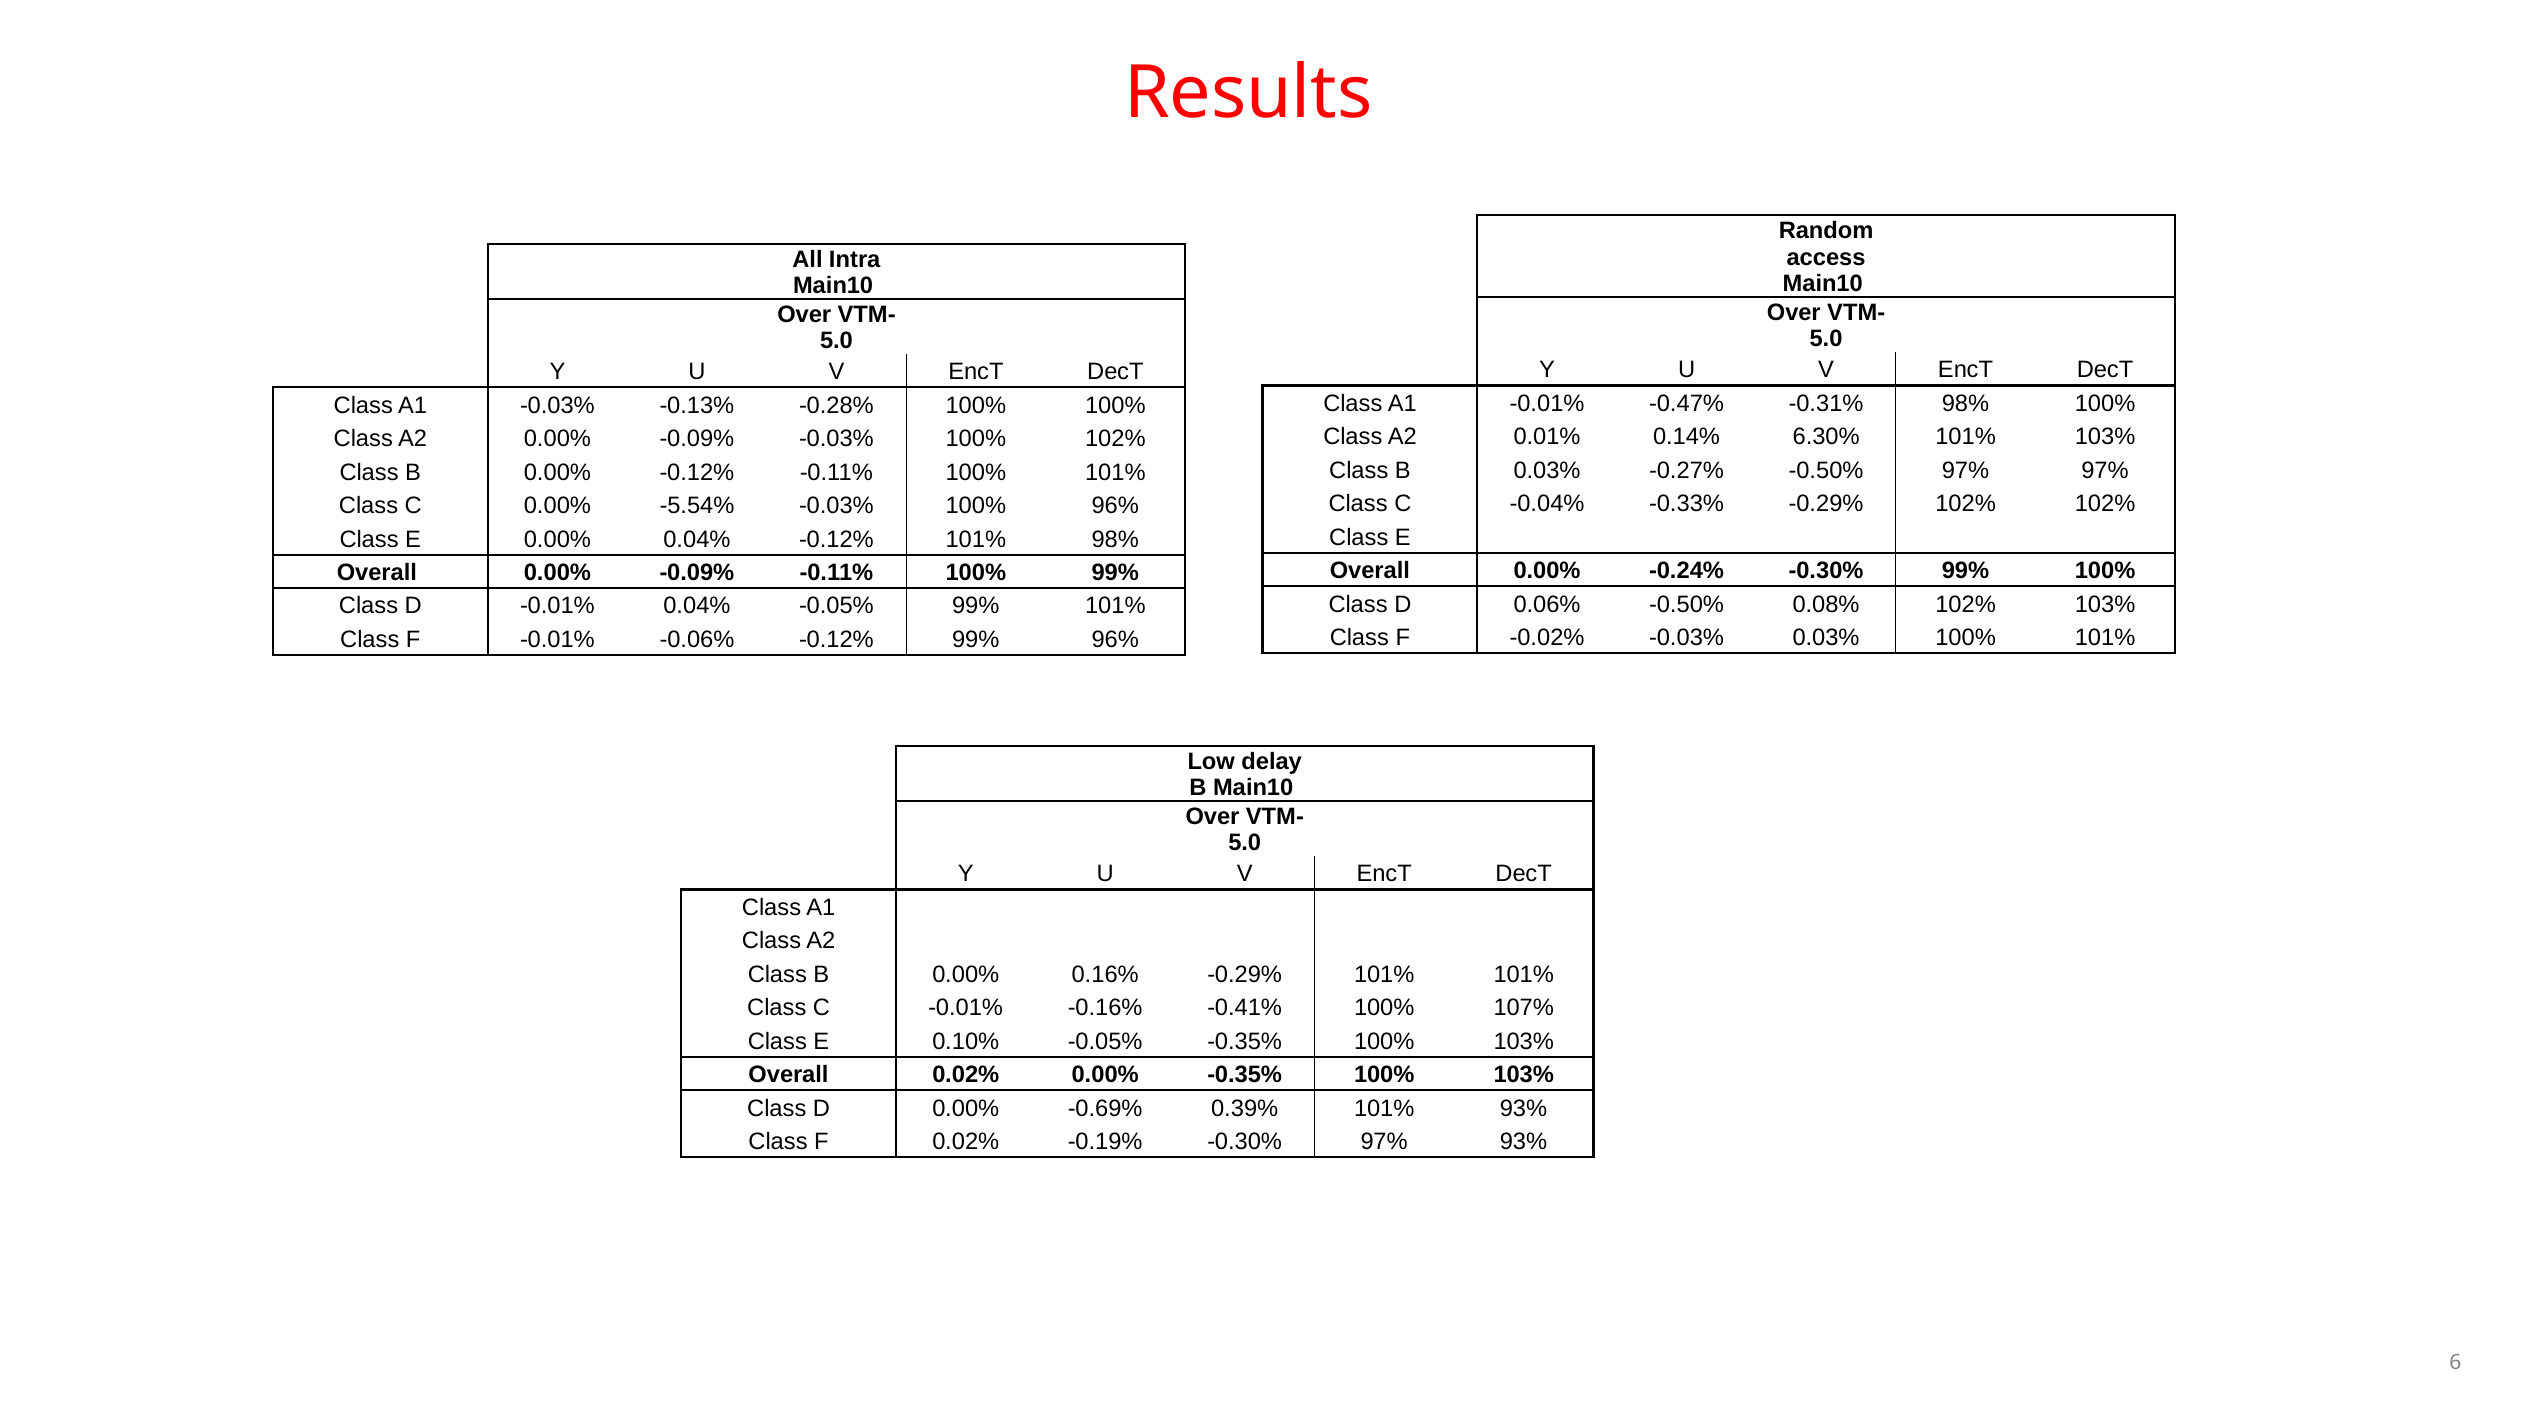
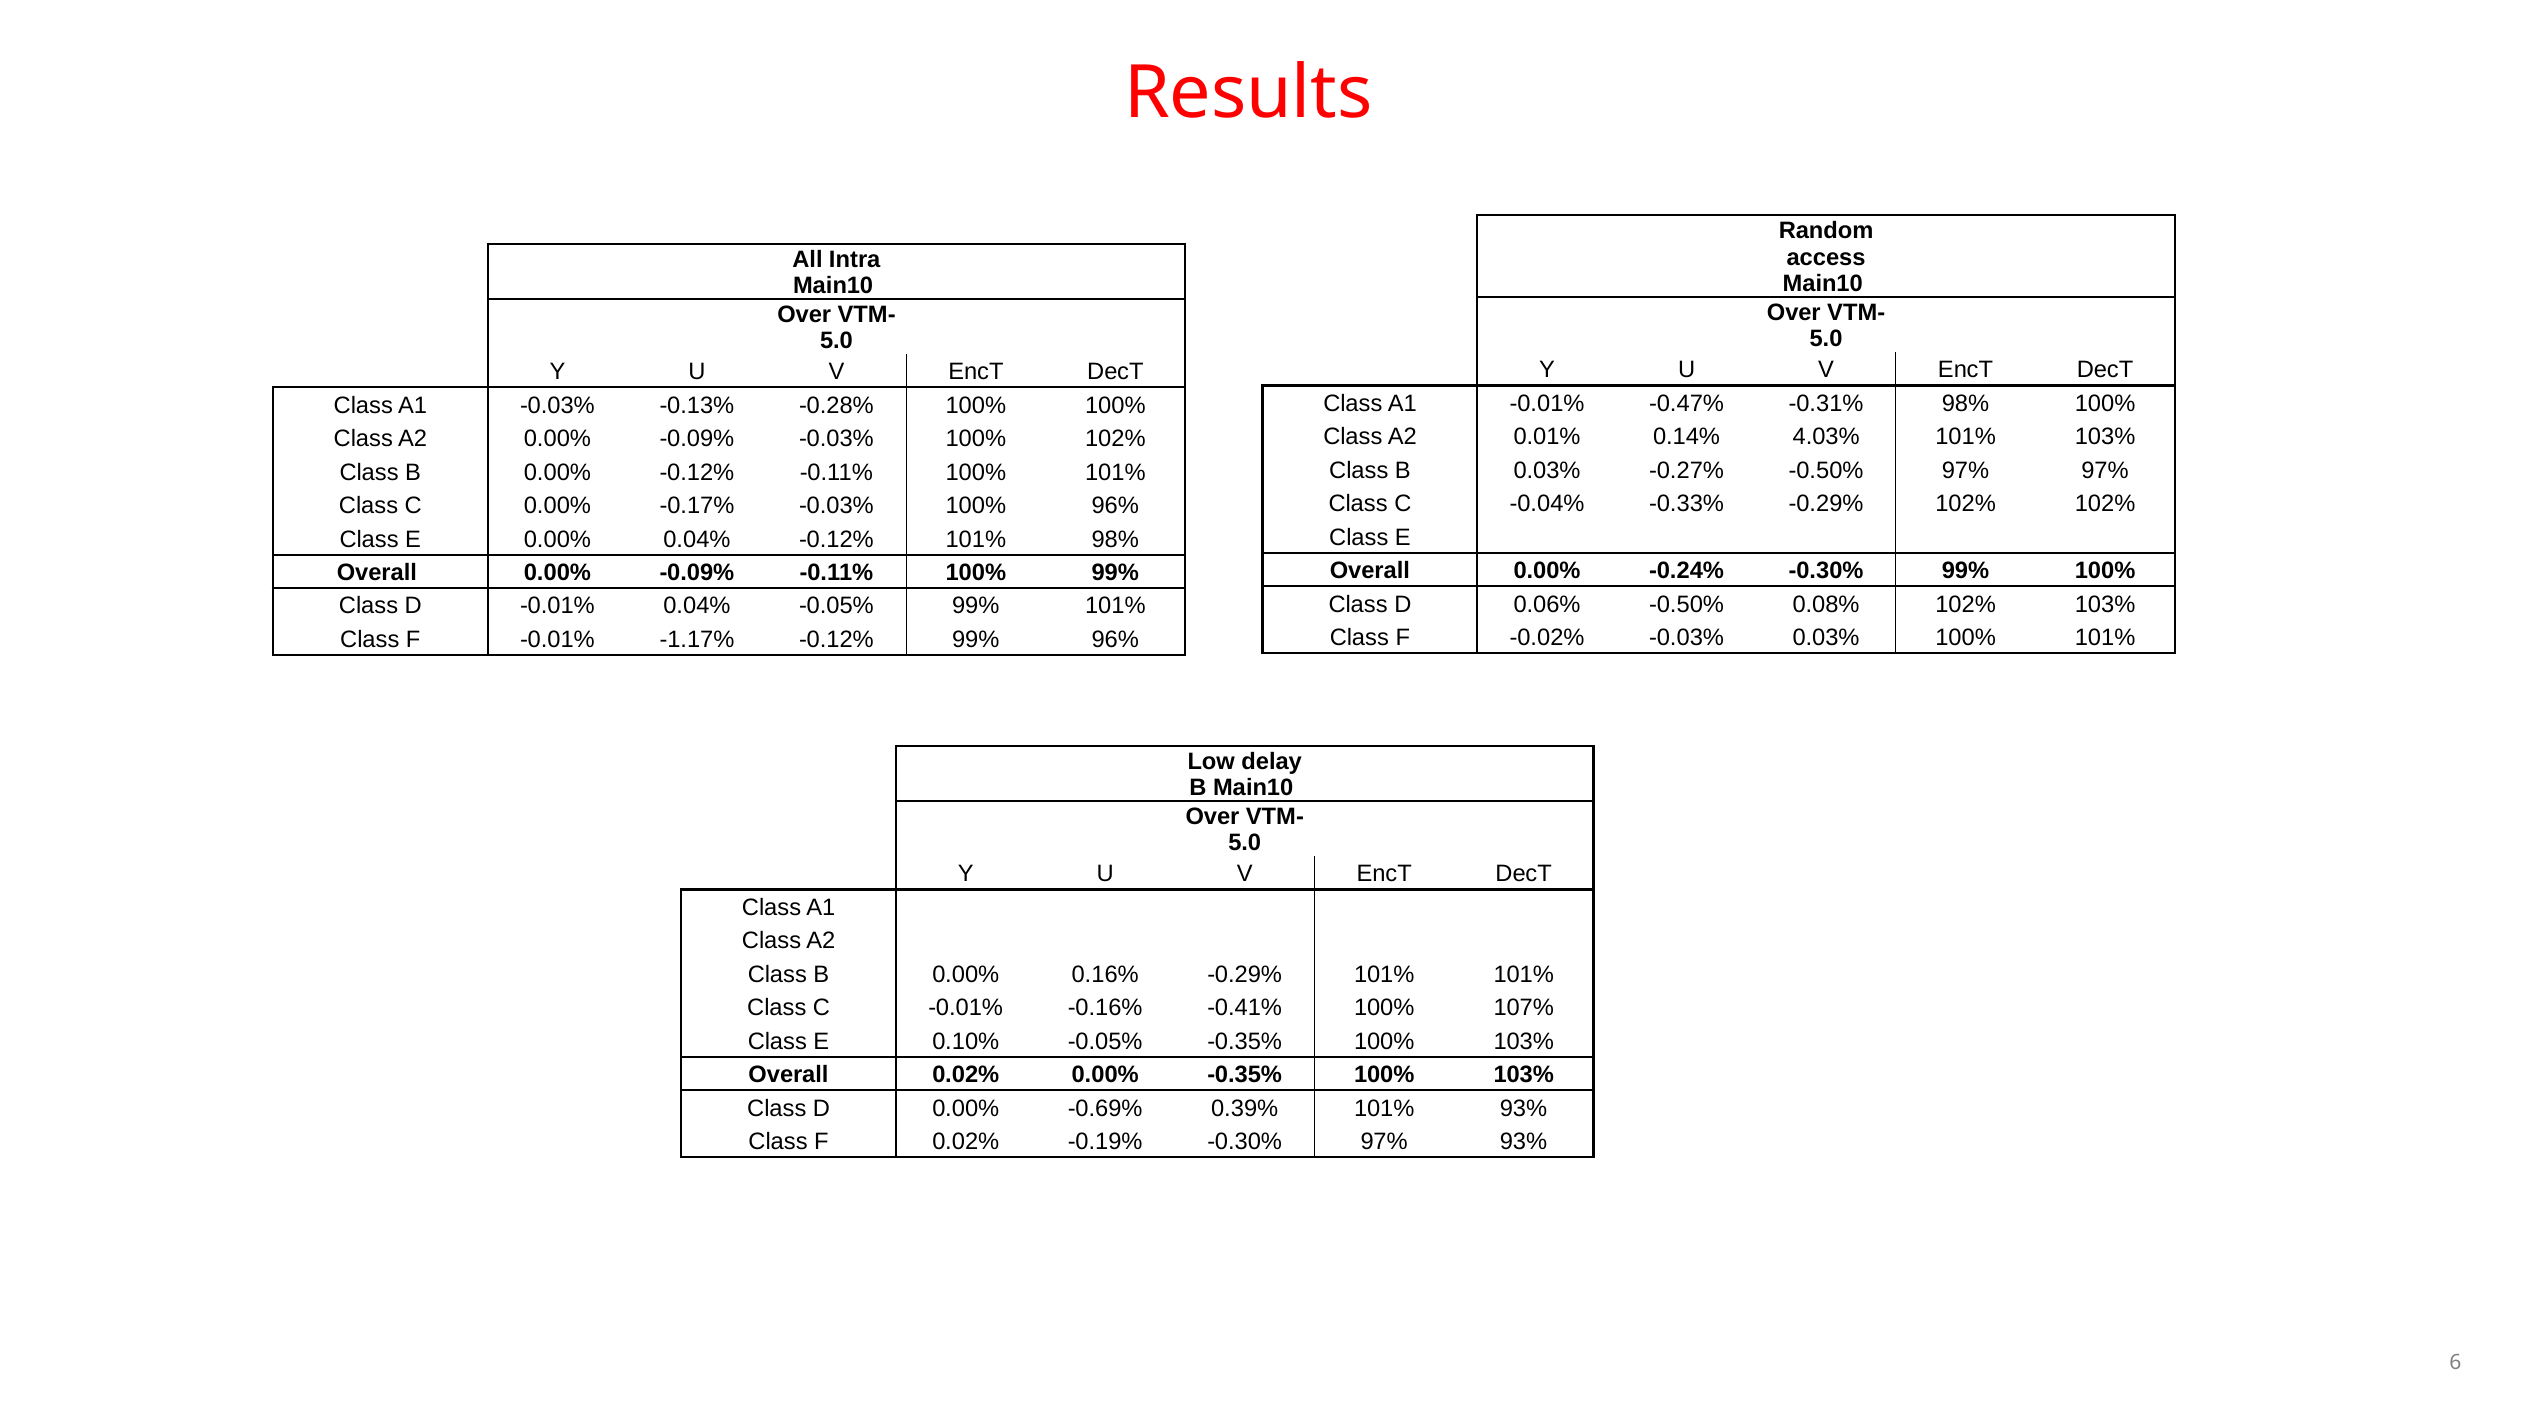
6.30%: 6.30% -> 4.03%
-5.54%: -5.54% -> -0.17%
-0.06%: -0.06% -> -1.17%
